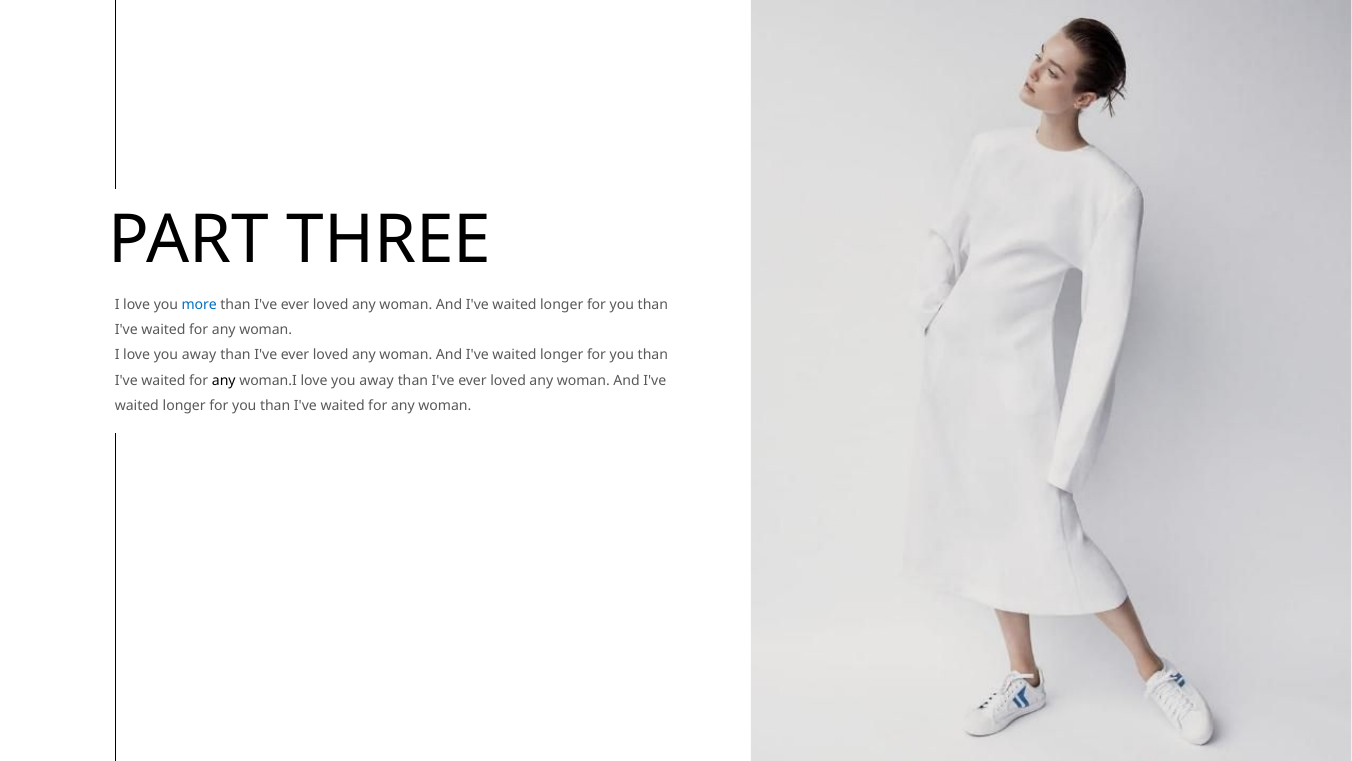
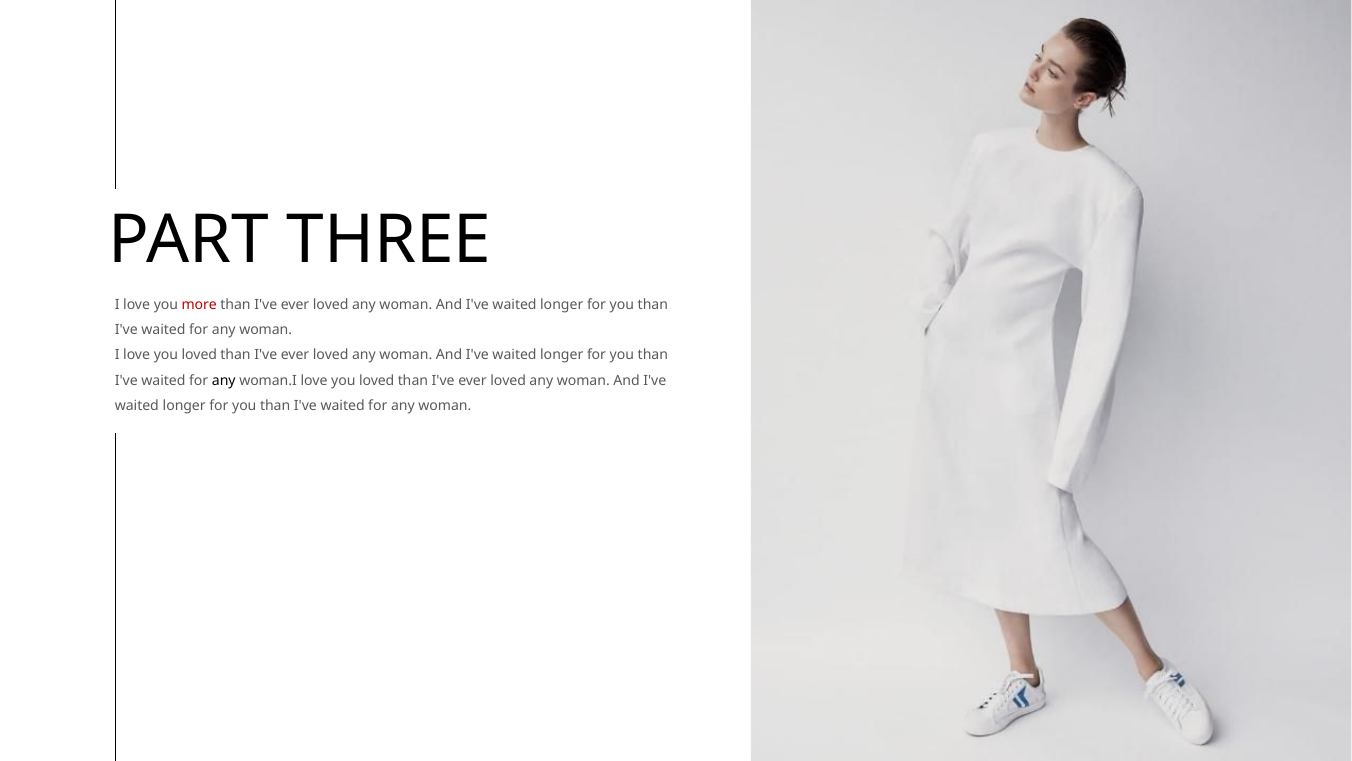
more colour: blue -> red
I love you away: away -> loved
woman.I love you away: away -> loved
